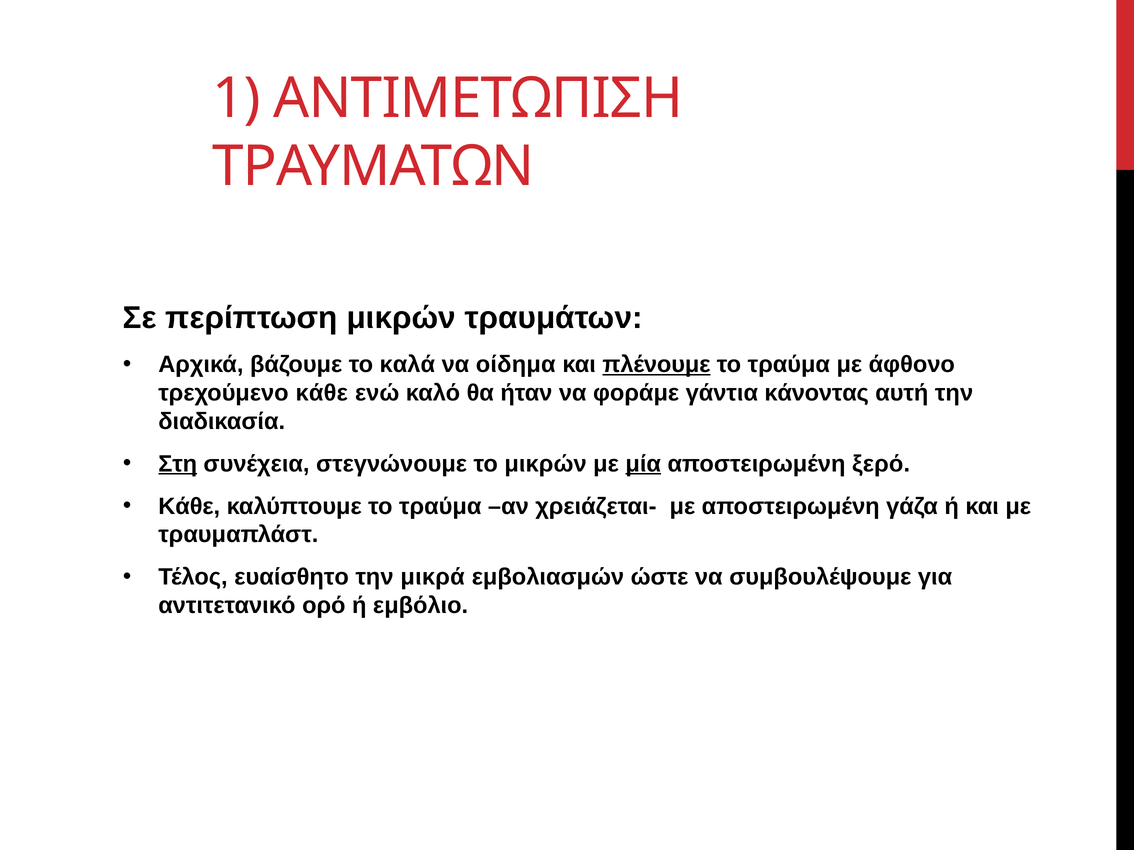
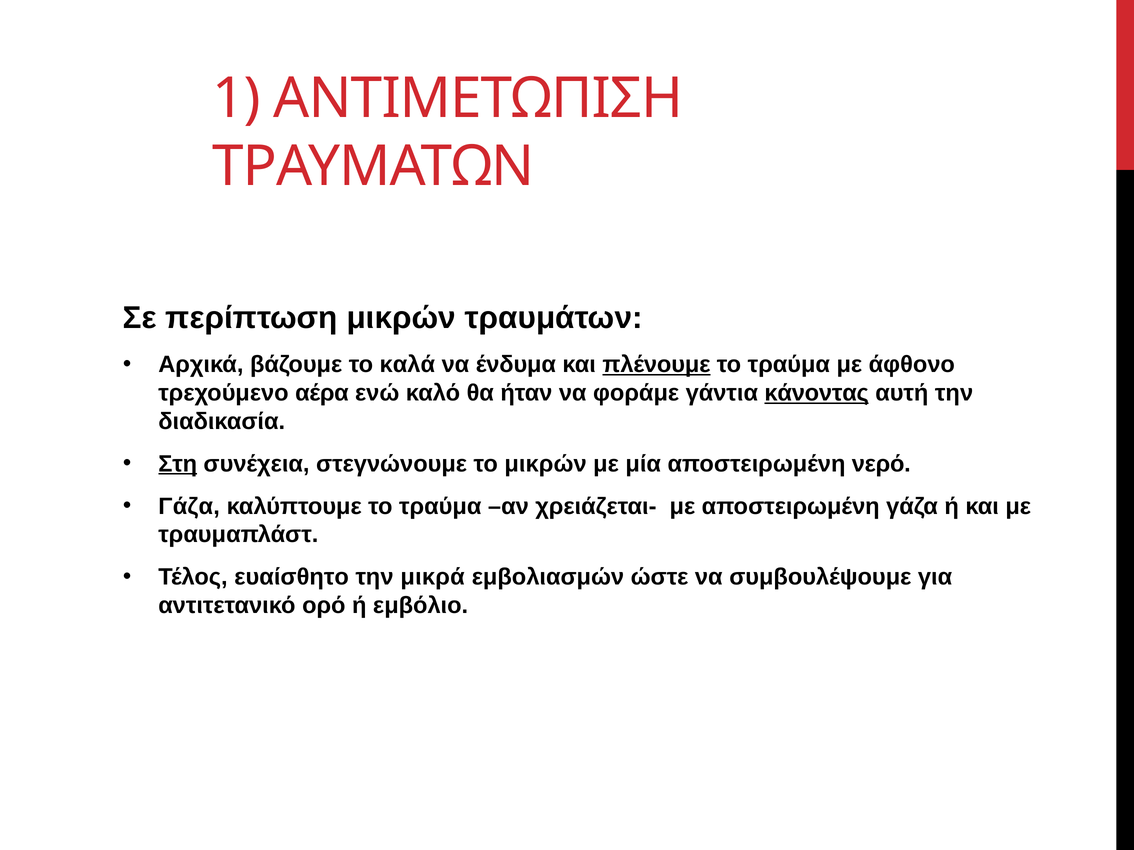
οίδημα: οίδημα -> ένδυμα
τρεχούμενο κάθε: κάθε -> αέρα
κάνοντας underline: none -> present
μία underline: present -> none
ξερό: ξερό -> νερό
Κάθε at (189, 507): Κάθε -> Γάζα
